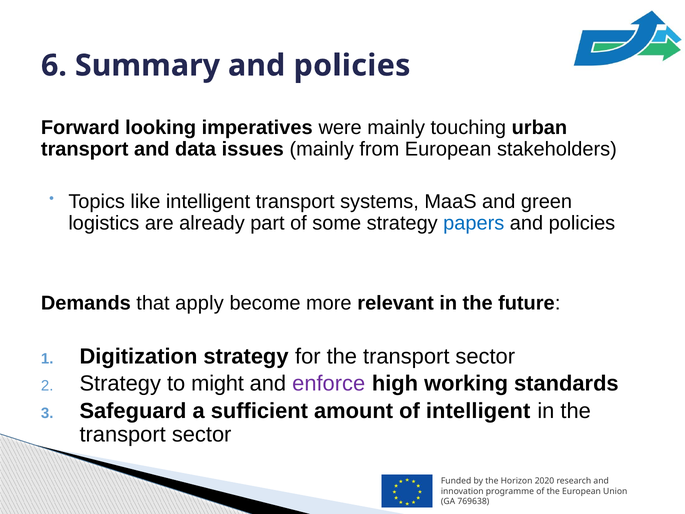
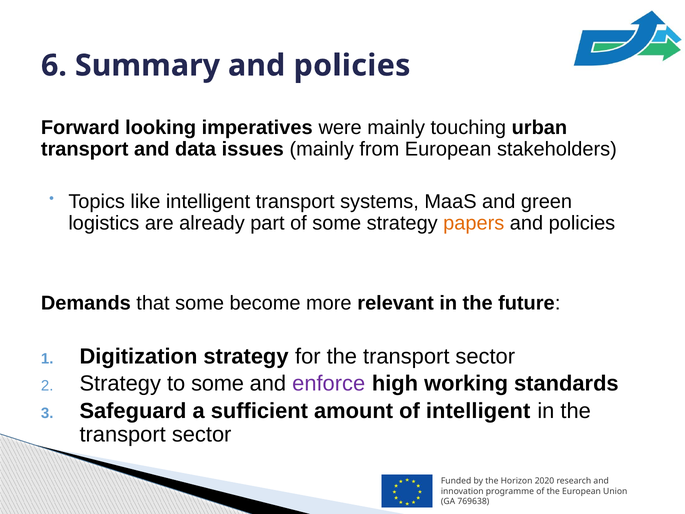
papers colour: blue -> orange
that apply: apply -> some
to might: might -> some
